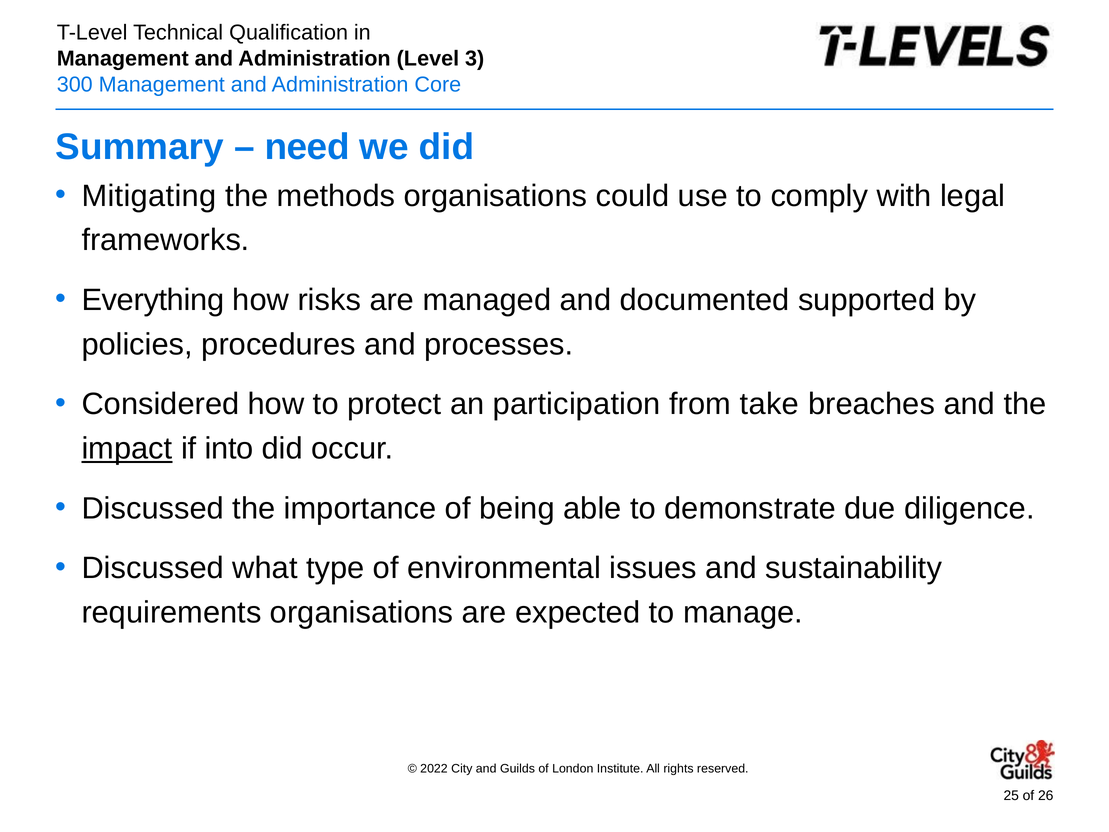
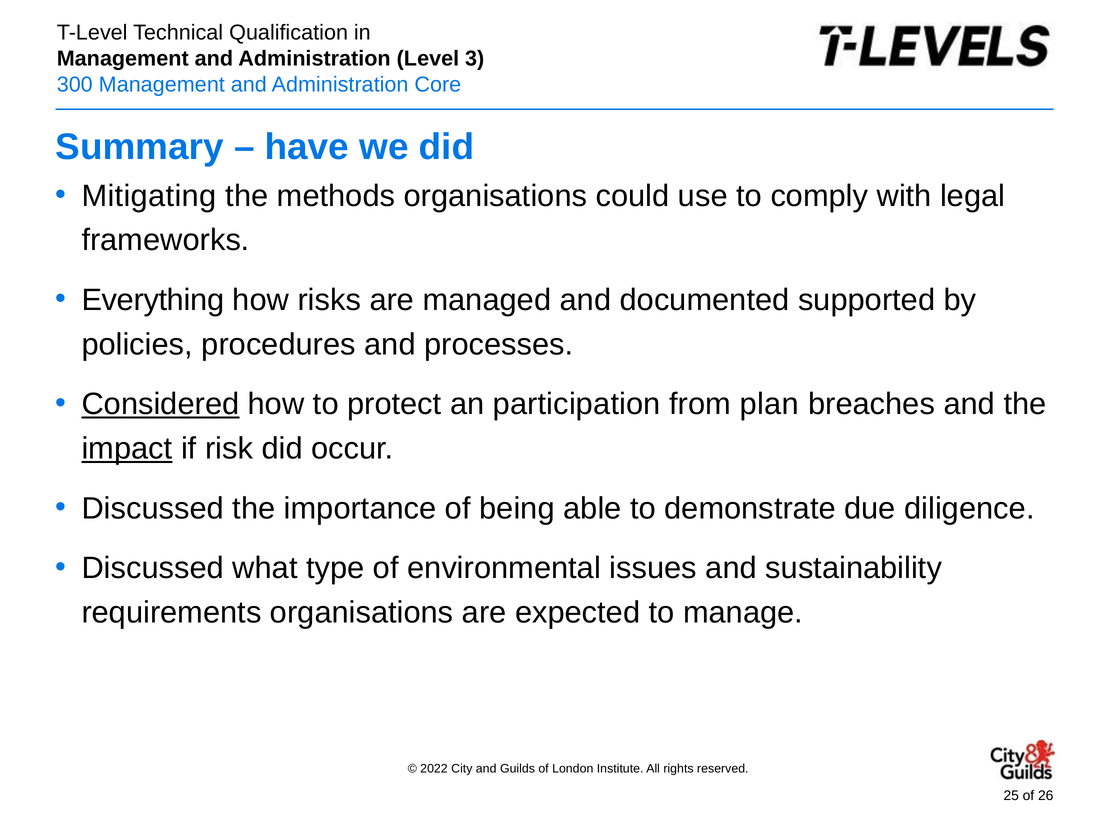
need: need -> have
Considered underline: none -> present
take: take -> plan
into: into -> risk
